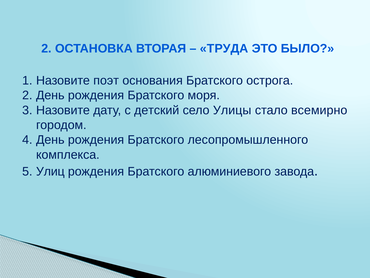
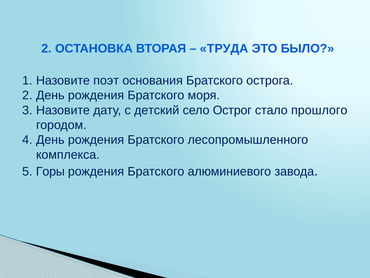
Улицы: Улицы -> Острог
всемирно: всемирно -> прошлого
Улиц: Улиц -> Горы
